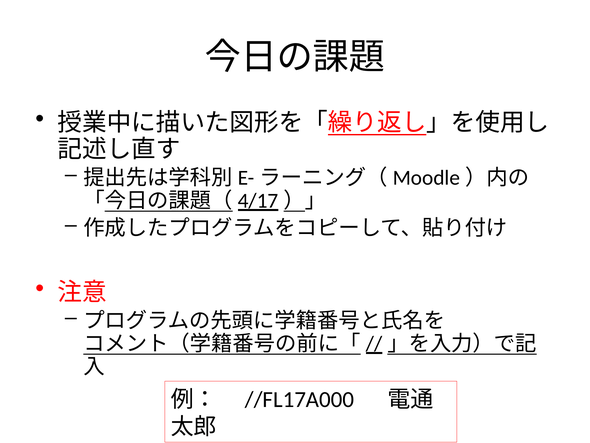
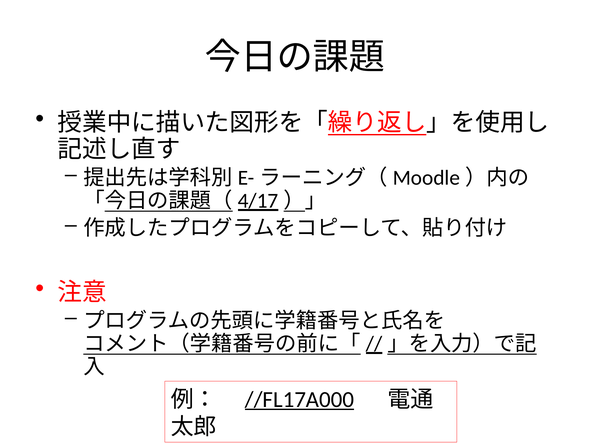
//FL17A000 underline: none -> present
